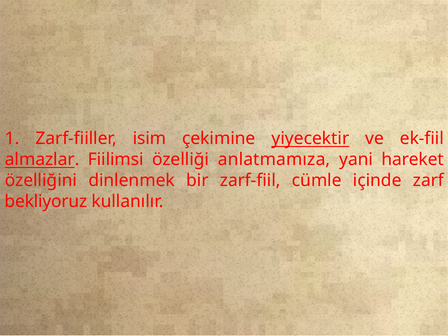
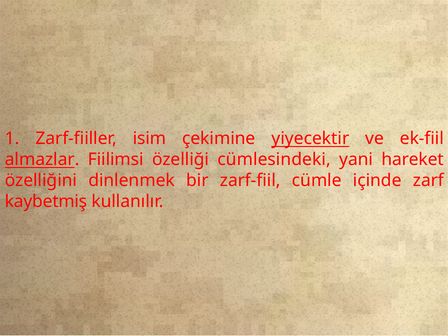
anlatmamıza: anlatmamıza -> cümlesindeki
bekliyoruz: bekliyoruz -> kaybetmiş
